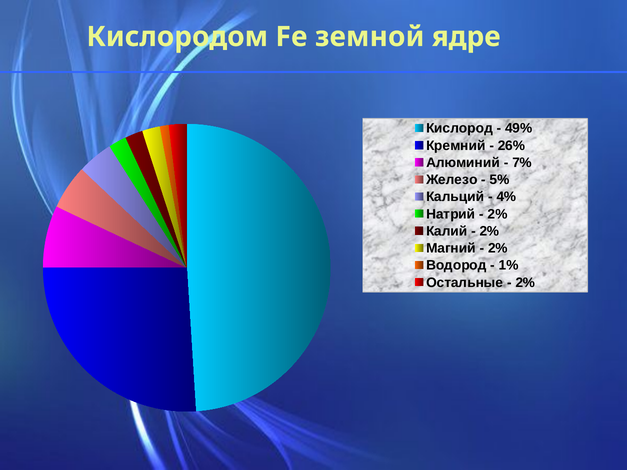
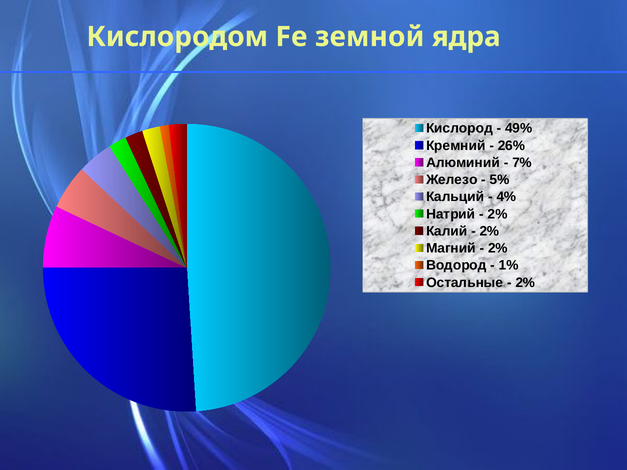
ядре: ядре -> ядра
